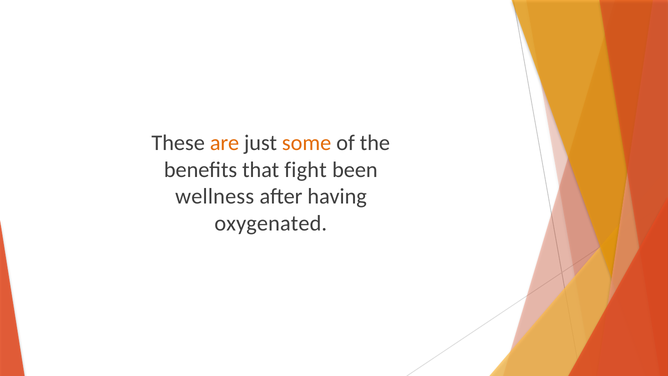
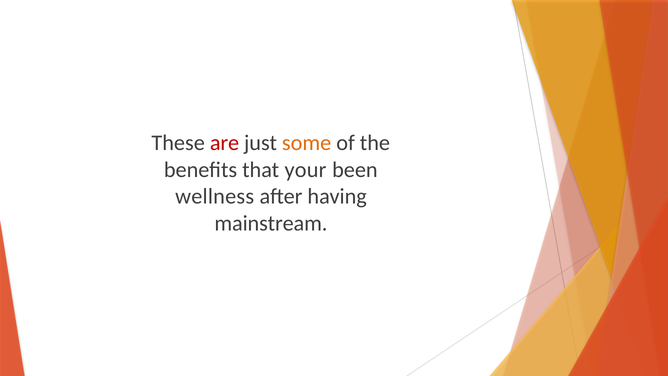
are colour: orange -> red
fight: fight -> your
oxygenated: oxygenated -> mainstream
